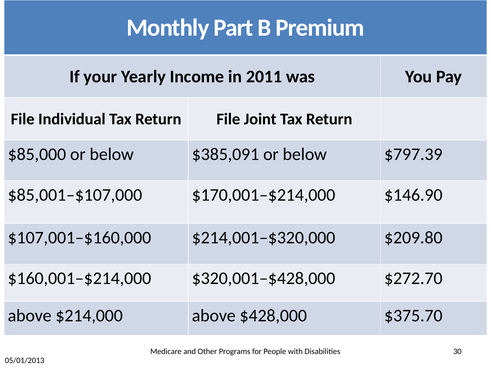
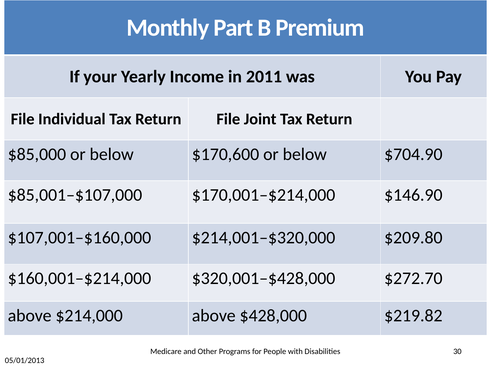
$385,091: $385,091 -> $170,600
$797.39: $797.39 -> $704.90
$375.70: $375.70 -> $219.82
